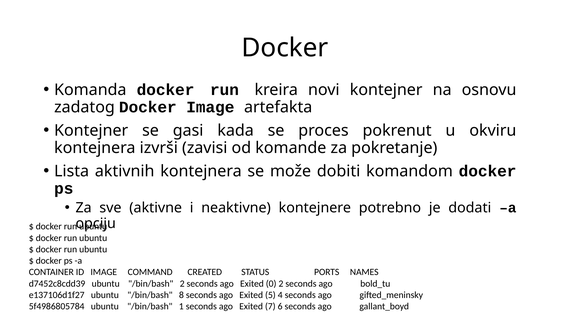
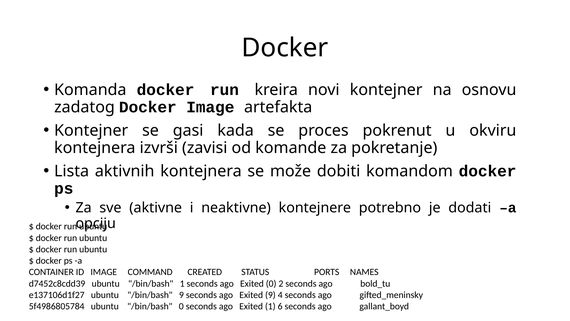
/bin/bash 2: 2 -> 1
/bin/bash 8: 8 -> 9
Exited 5: 5 -> 9
/bin/bash 1: 1 -> 0
Exited 7: 7 -> 1
